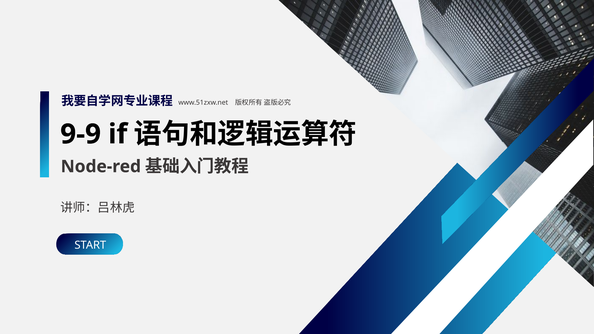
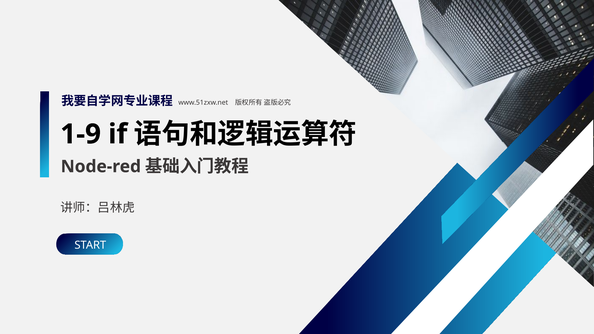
9-9: 9-9 -> 1-9
